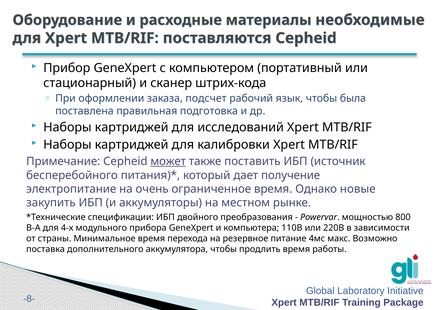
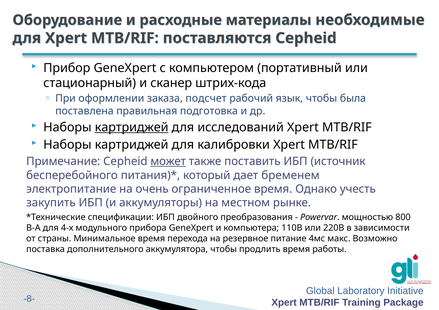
картриджей at (132, 127) underline: none -> present
получение: получение -> бременем
новые: новые -> учесть
